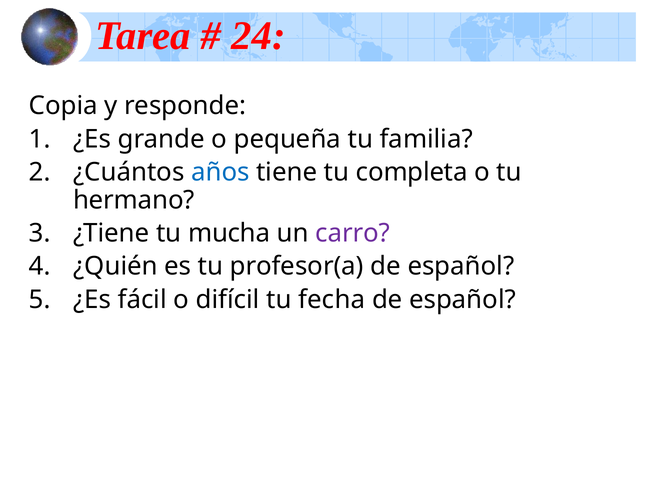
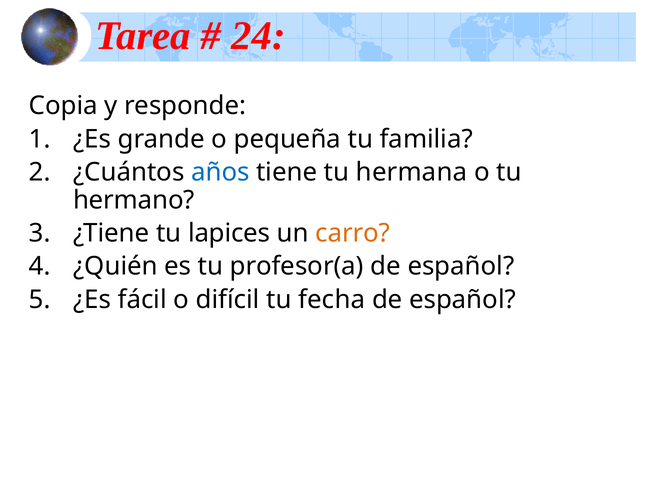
completa: completa -> hermana
mucha: mucha -> lapices
carro colour: purple -> orange
